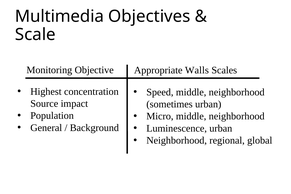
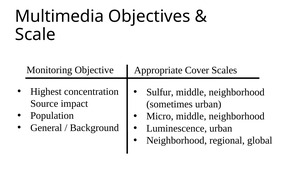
Walls: Walls -> Cover
Speed: Speed -> Sulfur
